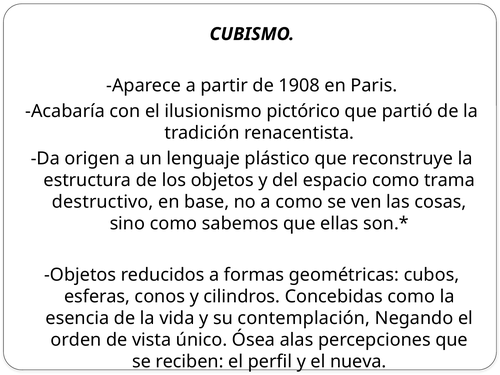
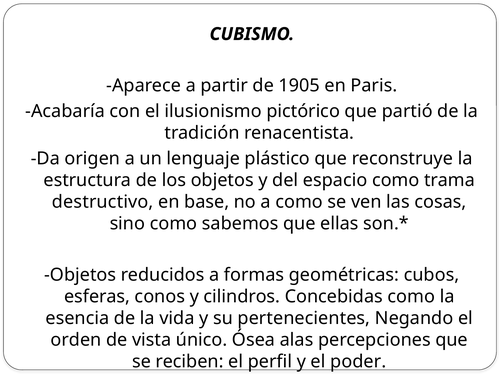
1908: 1908 -> 1905
contemplación: contemplación -> pertenecientes
nueva: nueva -> poder
